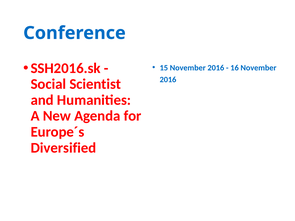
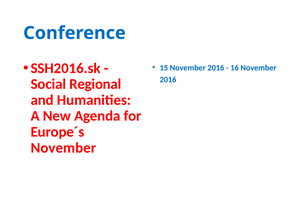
Scientist: Scientist -> Regional
Diversified at (63, 148): Diversified -> November
